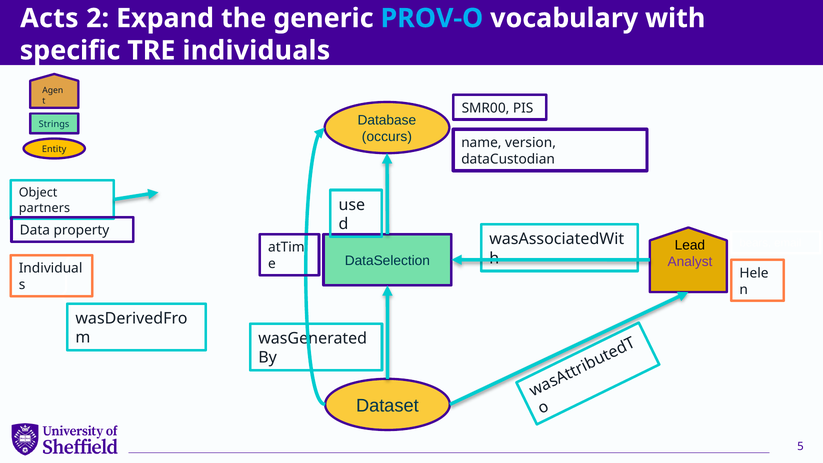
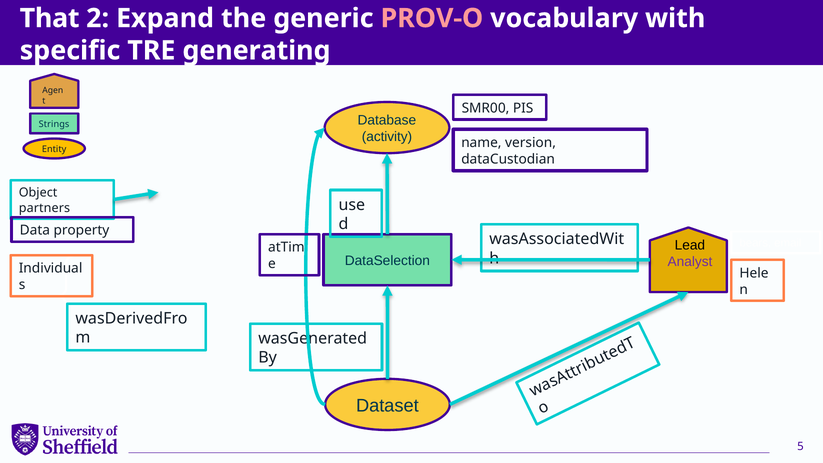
Acts: Acts -> That
PROV-O colour: light blue -> pink
individuals: individuals -> generating
occurs: occurs -> activity
